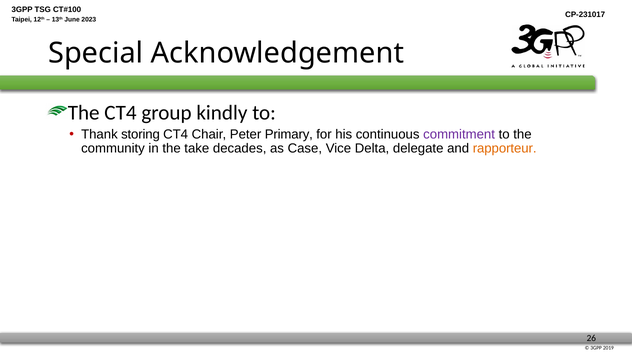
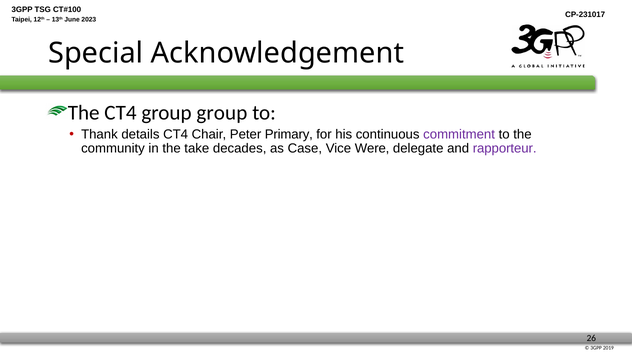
group kindly: kindly -> group
storing: storing -> details
Delta: Delta -> Were
rapporteur colour: orange -> purple
